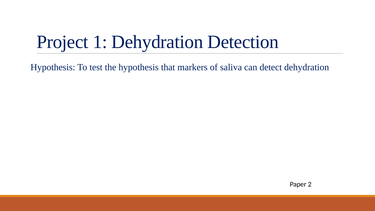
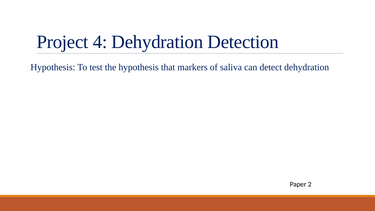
1: 1 -> 4
